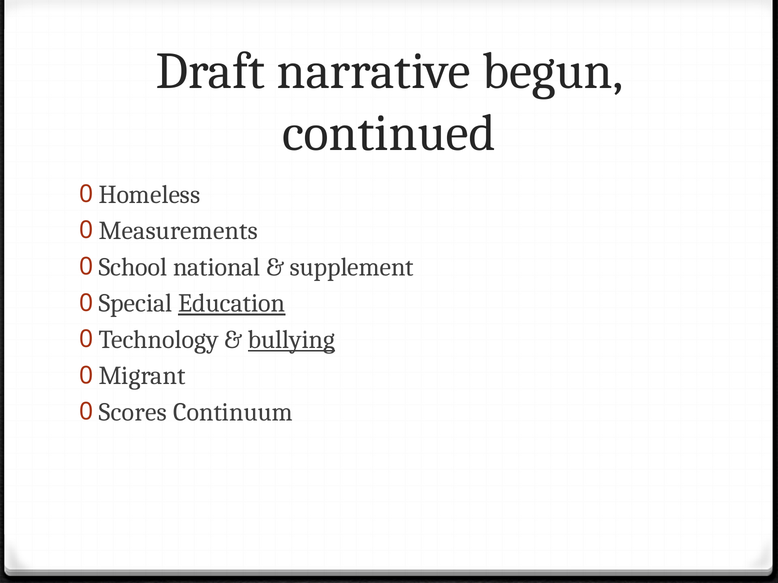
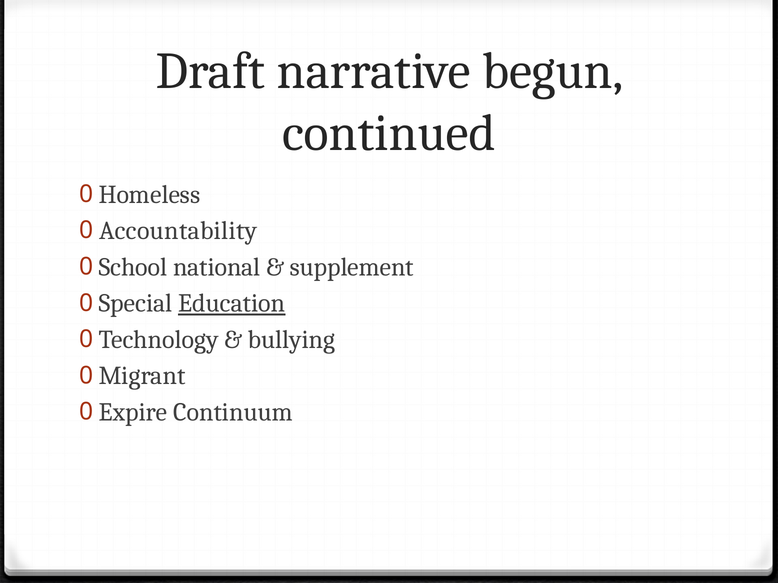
Measurements: Measurements -> Accountability
bullying underline: present -> none
Scores: Scores -> Expire
